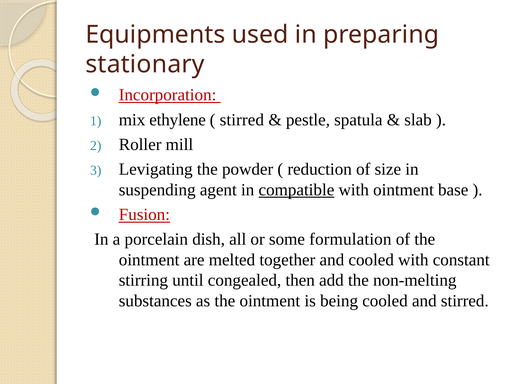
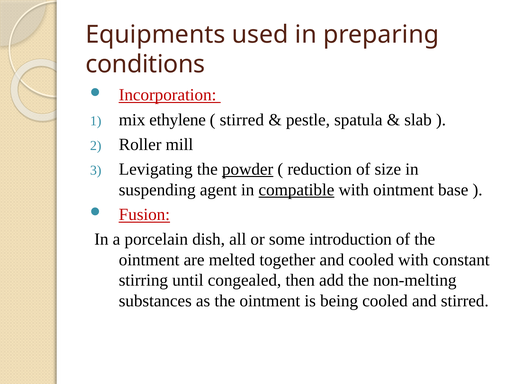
stationary: stationary -> conditions
powder underline: none -> present
formulation: formulation -> introduction
